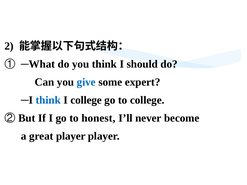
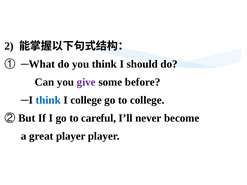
give colour: blue -> purple
expert: expert -> before
honest: honest -> careful
